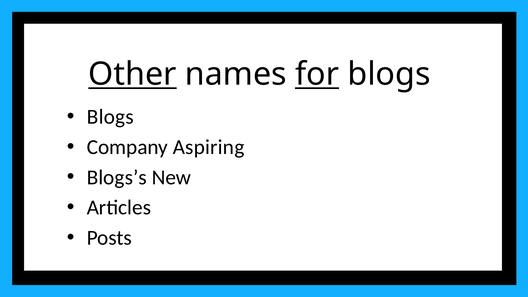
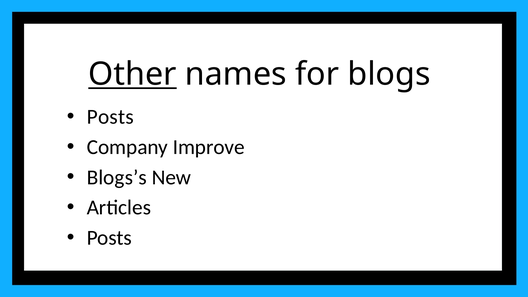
for underline: present -> none
Blogs at (110, 117): Blogs -> Posts
Aspiring: Aspiring -> Improve
